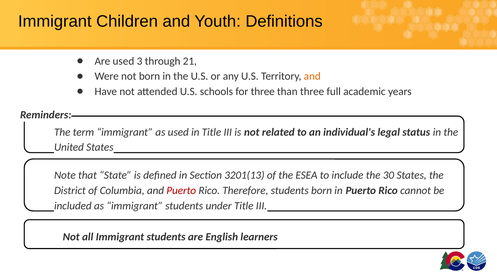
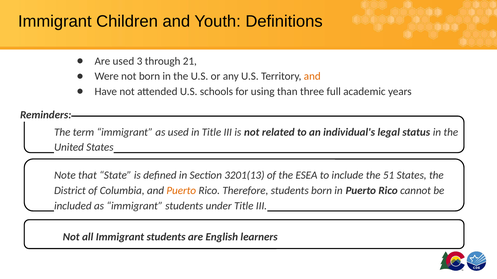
for three: three -> using
30: 30 -> 51
Puerto at (181, 191) colour: red -> orange
